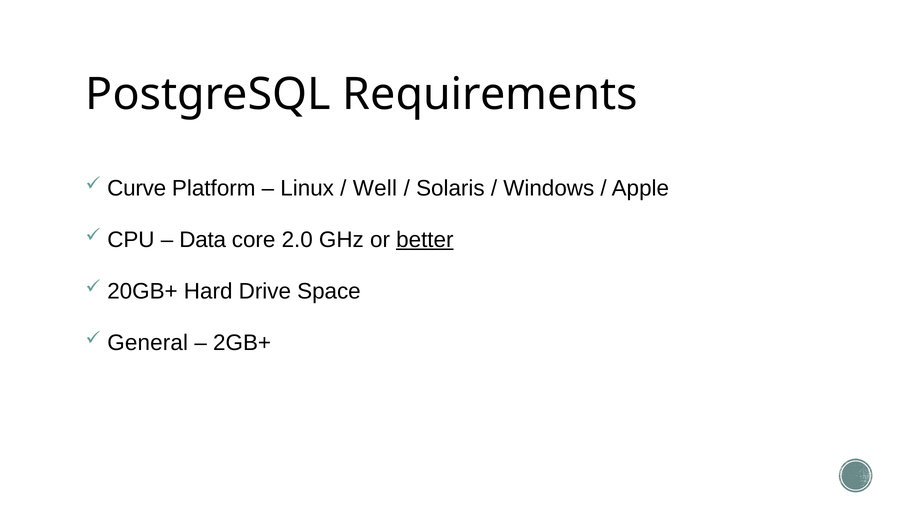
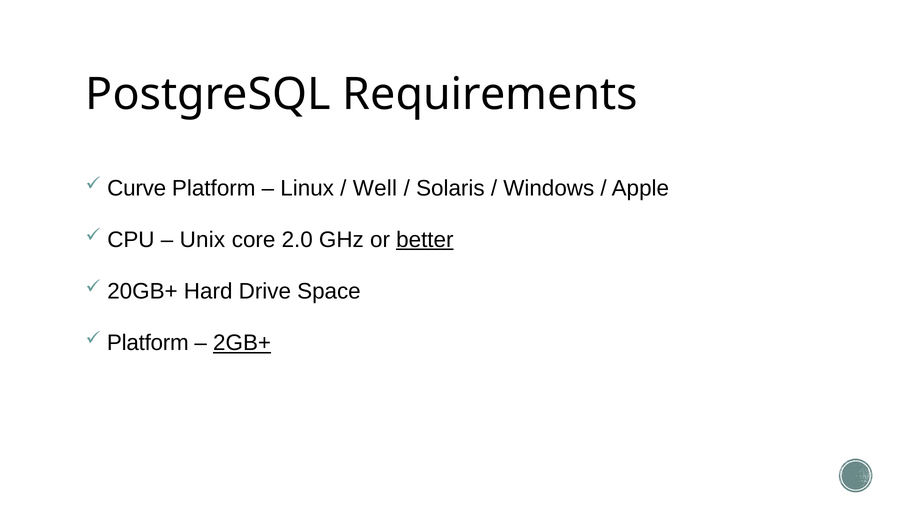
Data: Data -> Unix
General at (148, 343): General -> Platform
2GB+ underline: none -> present
